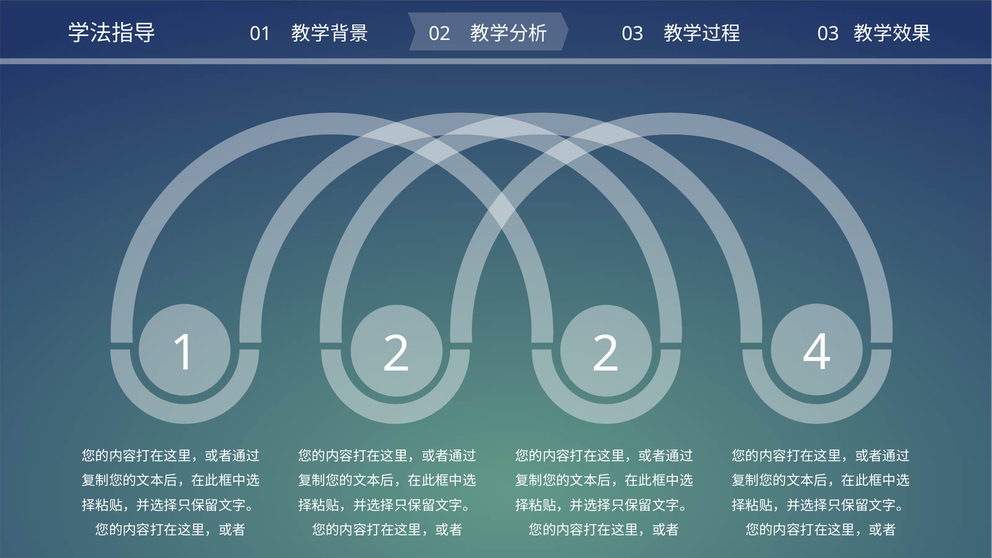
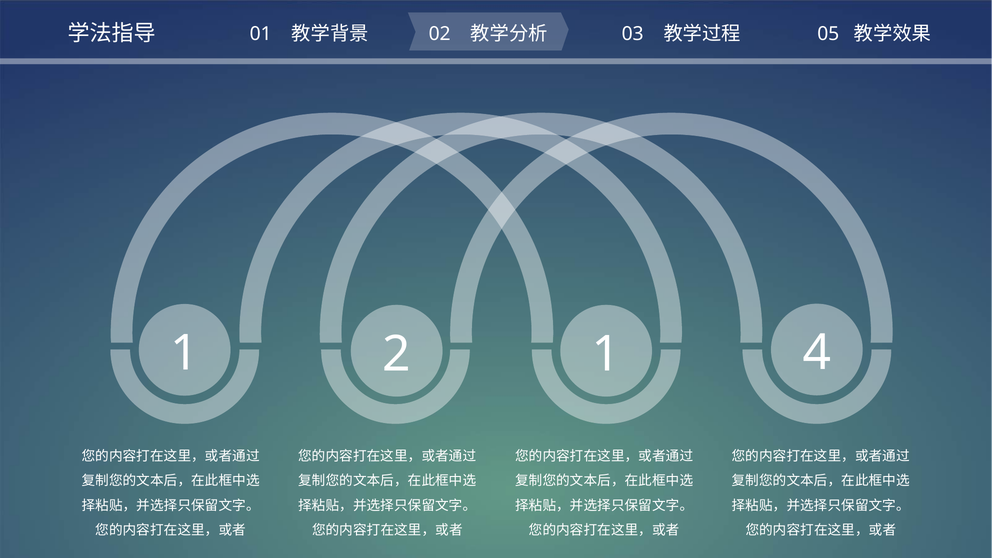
03 at (828, 34): 03 -> 05
2 2: 2 -> 1
